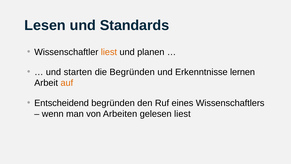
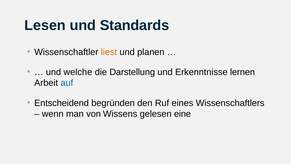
starten: starten -> welche
die Begründen: Begründen -> Darstellung
auf colour: orange -> blue
Arbeiten: Arbeiten -> Wissens
gelesen liest: liest -> eine
